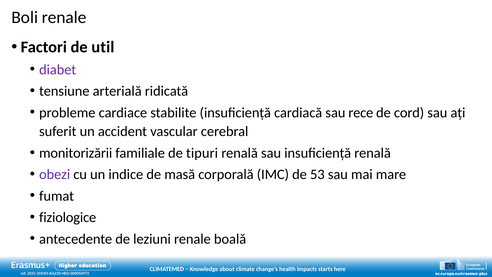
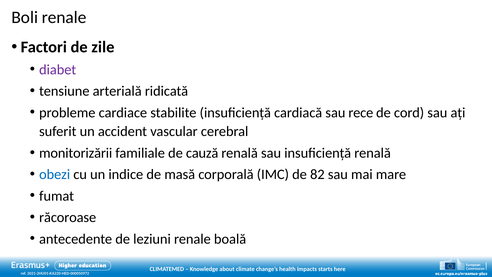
util: util -> zile
tipuri: tipuri -> cauză
obezi colour: purple -> blue
53: 53 -> 82
fiziologice: fiziologice -> răcoroase
